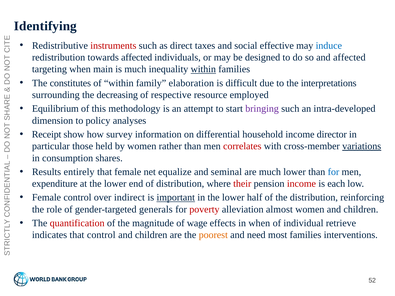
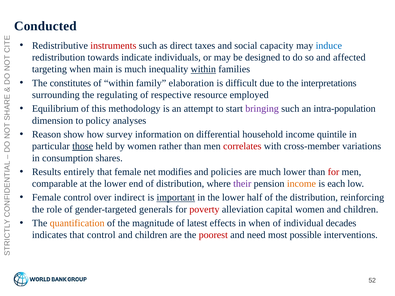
Identifying: Identifying -> Conducted
effective: effective -> capacity
towards affected: affected -> indicate
decreasing: decreasing -> regulating
intra-developed: intra-developed -> intra-population
Receipt: Receipt -> Reason
director: director -> quintile
those underline: none -> present
variations underline: present -> none
equalize: equalize -> modifies
seminal: seminal -> policies
for at (333, 172) colour: blue -> red
expenditure: expenditure -> comparable
their colour: red -> purple
income at (301, 184) colour: red -> orange
almost: almost -> capital
quantification colour: red -> orange
wage: wage -> latest
retrieve: retrieve -> decades
poorest colour: orange -> red
most families: families -> possible
